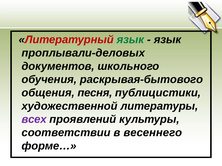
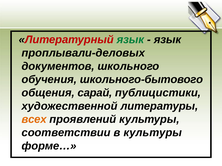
раскрывая-бытового: раскрывая-бытового -> школьного-бытового
песня: песня -> сарай
всех colour: purple -> orange
в весеннего: весеннего -> культуры
